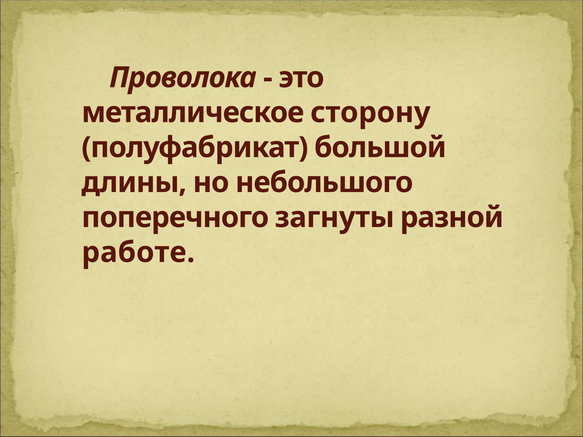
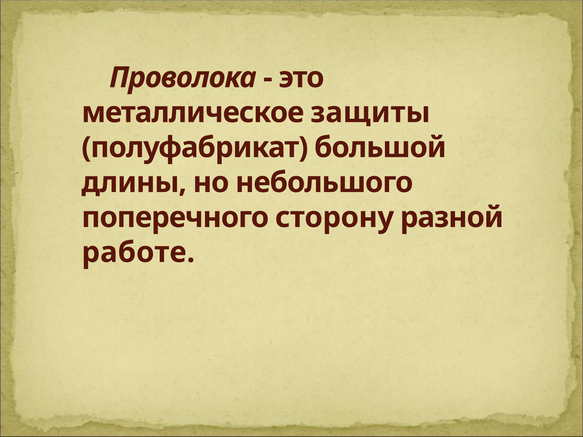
сторону: сторону -> защиты
загнуты: загнуты -> сторону
